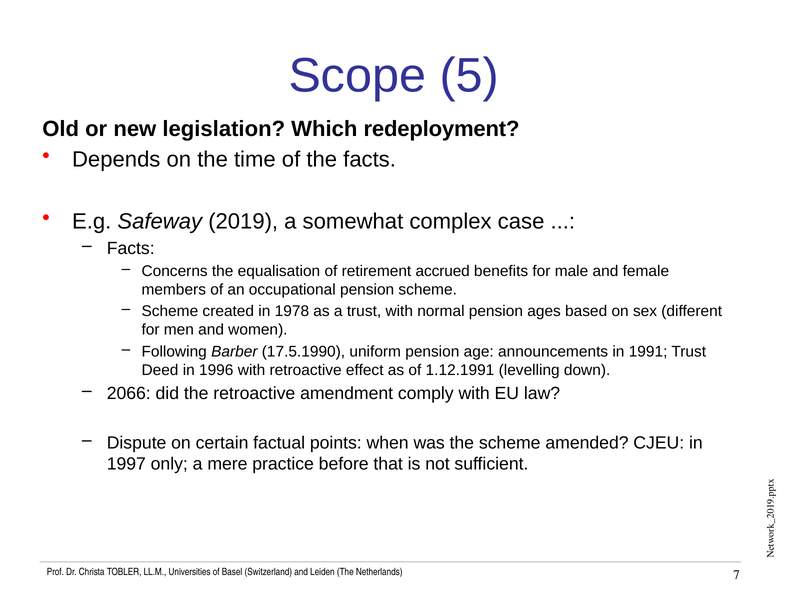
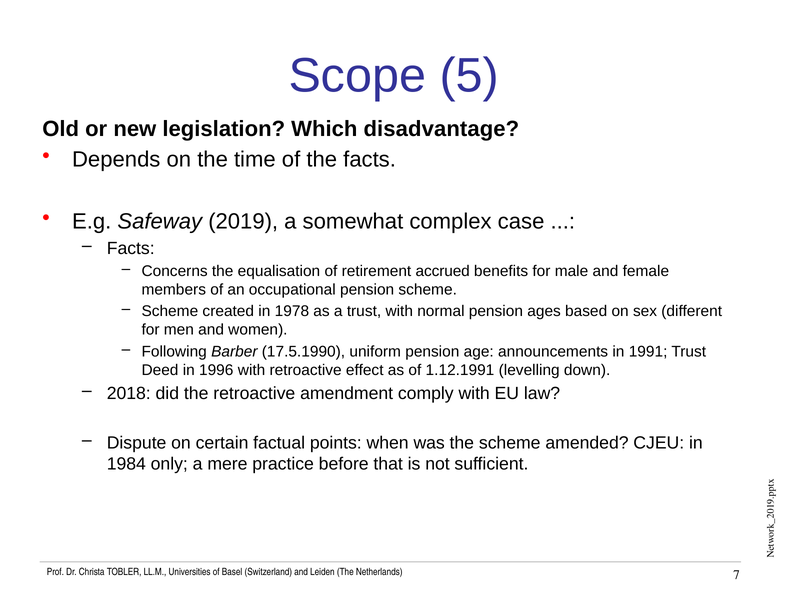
redeployment: redeployment -> disadvantage
2066: 2066 -> 2018
1997: 1997 -> 1984
